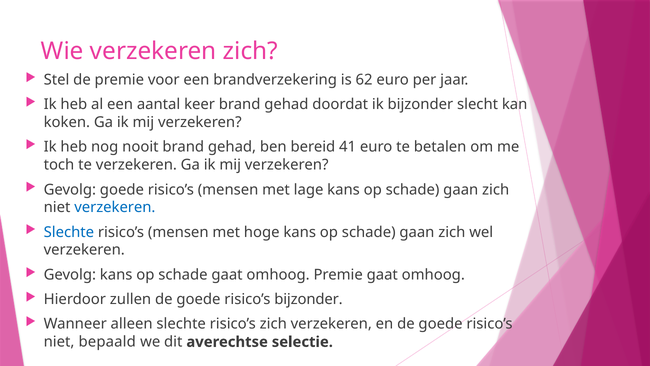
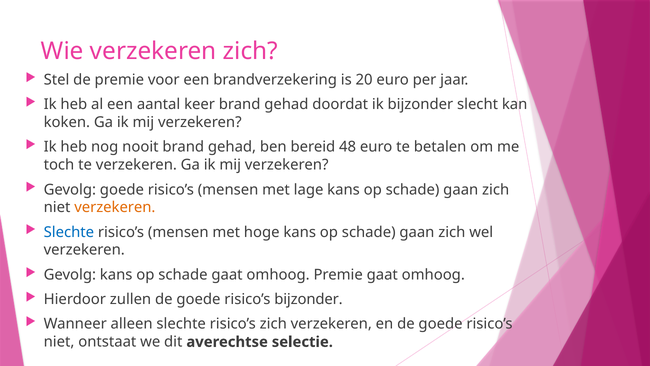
62: 62 -> 20
41: 41 -> 48
verzekeren at (115, 207) colour: blue -> orange
bepaald: bepaald -> ontstaat
